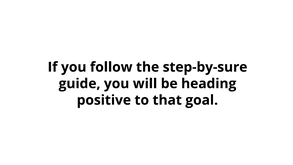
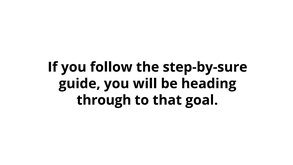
positive: positive -> through
